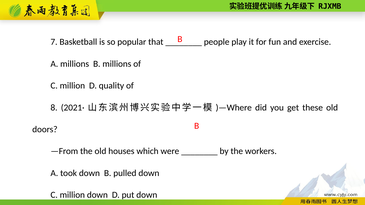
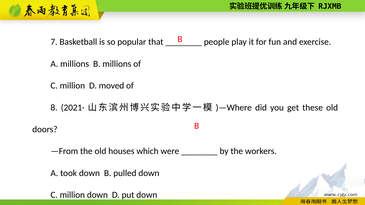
quality: quality -> moved
